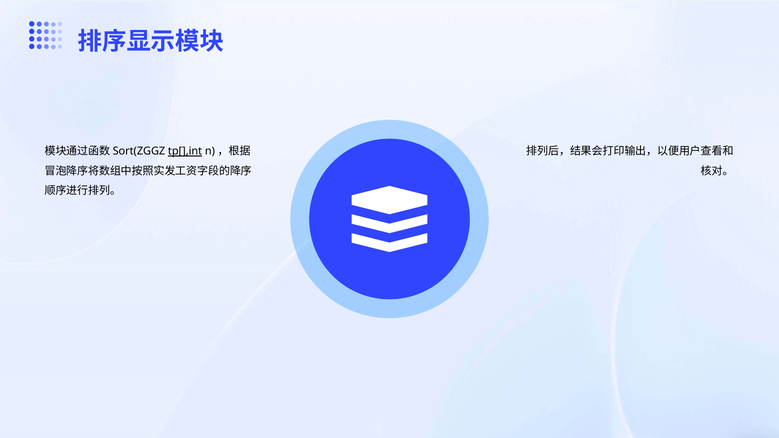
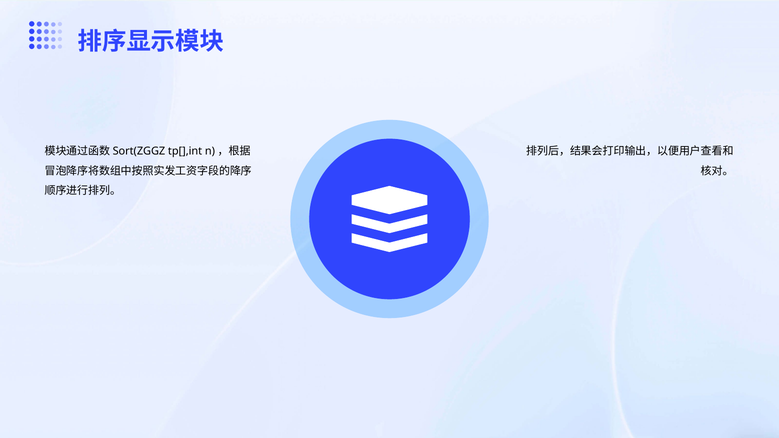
tp[],int underline: present -> none
